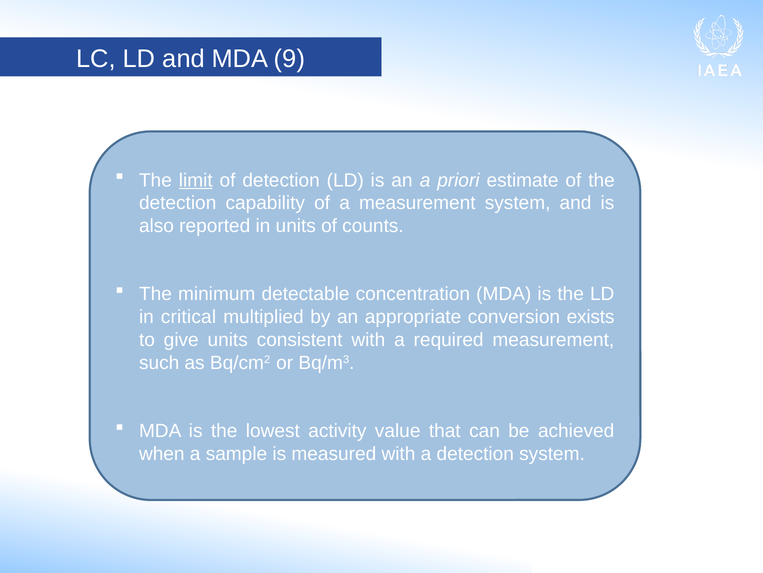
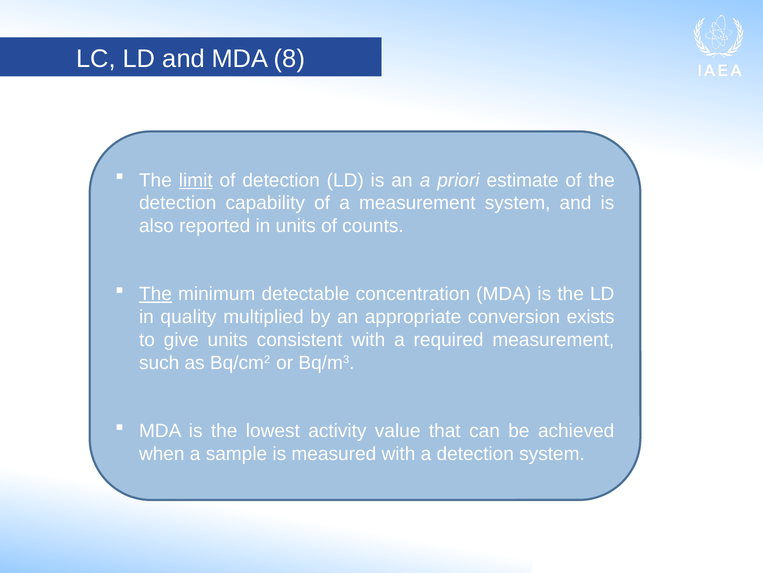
9: 9 -> 8
The at (155, 294) underline: none -> present
critical: critical -> quality
